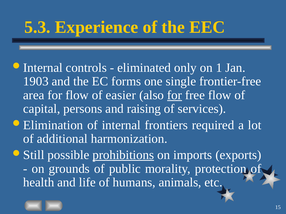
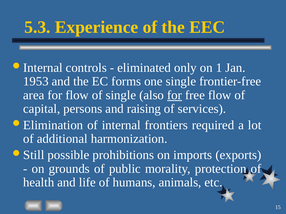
1903: 1903 -> 1953
of easier: easier -> single
prohibitions underline: present -> none
